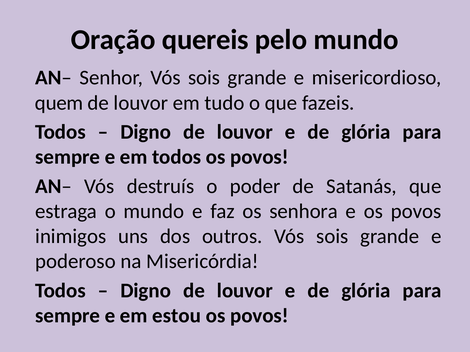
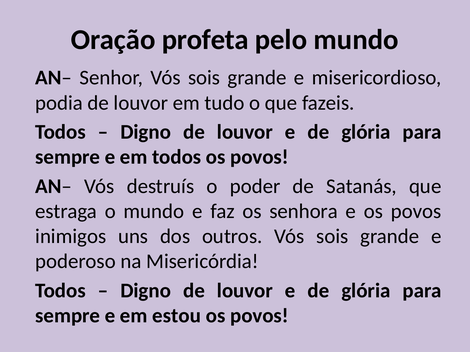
quereis: quereis -> profeta
quem: quem -> podia
